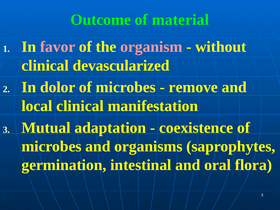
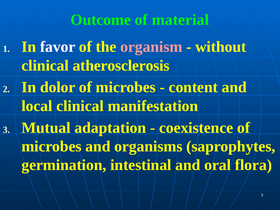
favor colour: pink -> white
devascularized: devascularized -> atherosclerosis
remove: remove -> content
